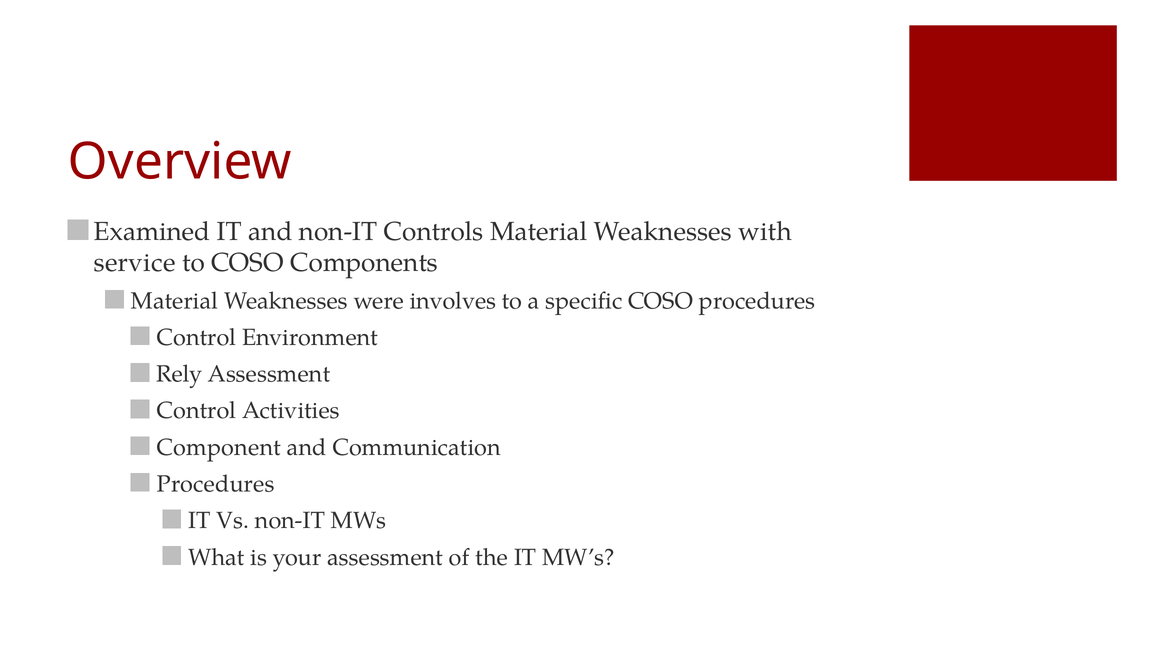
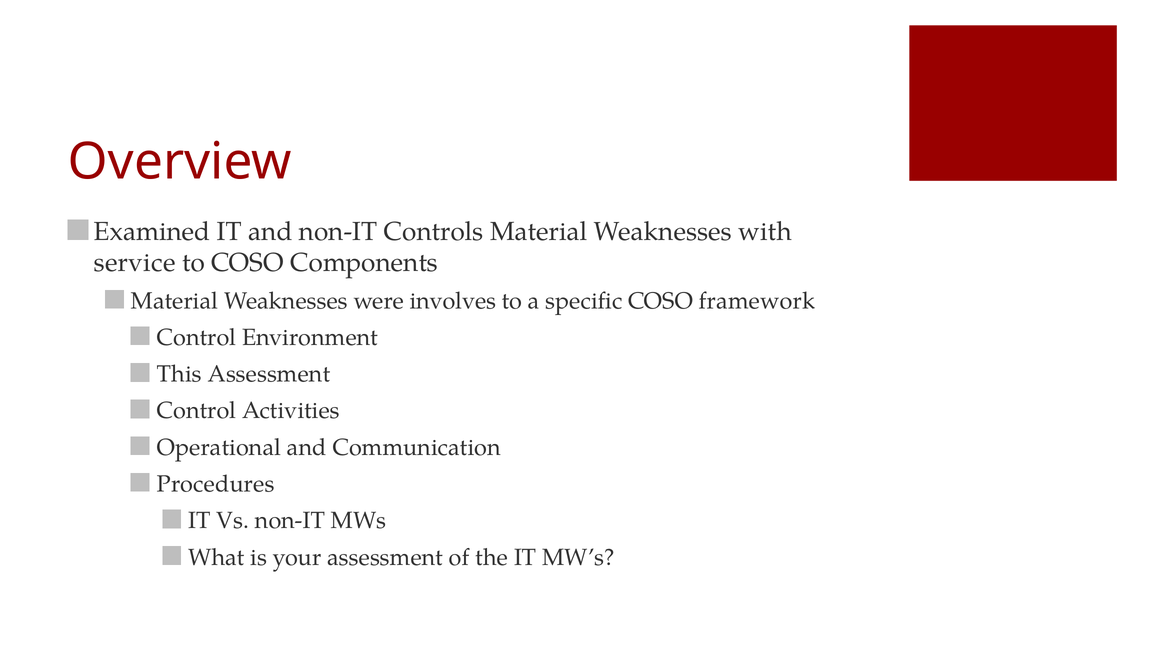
COSO procedures: procedures -> framework
Rely: Rely -> This
Component: Component -> Operational
